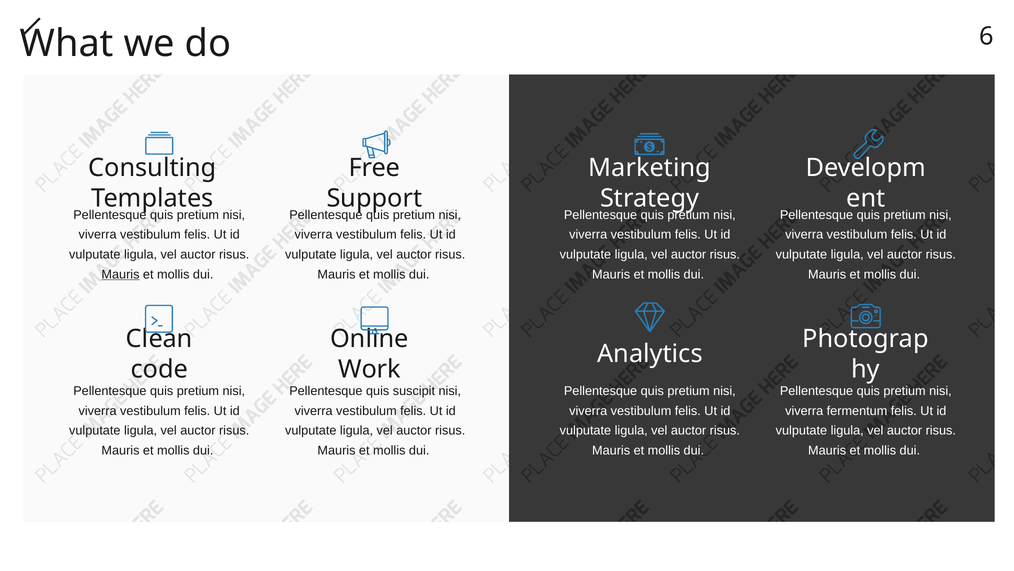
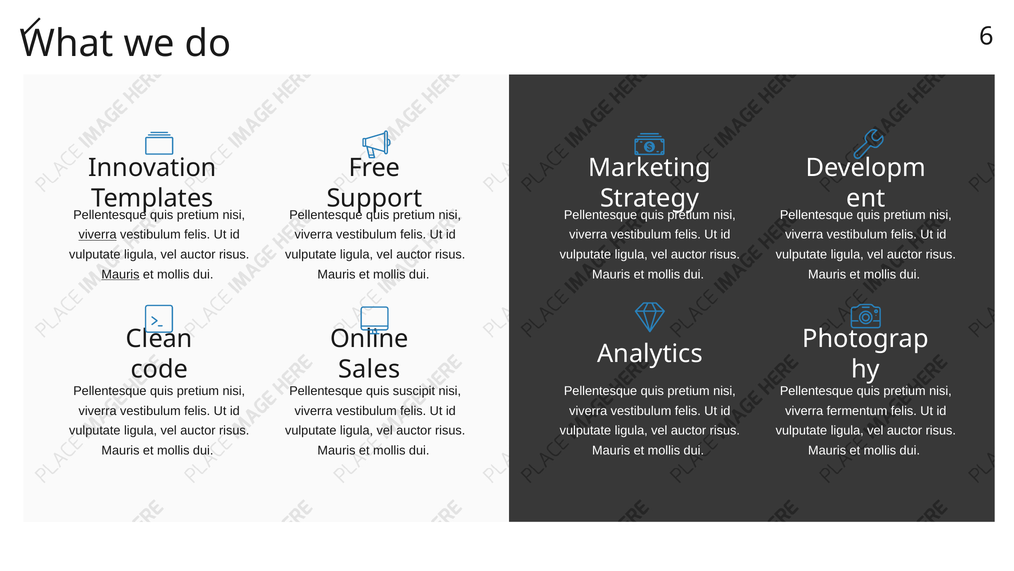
Consulting: Consulting -> Innovation
viverra at (98, 235) underline: none -> present
Work: Work -> Sales
